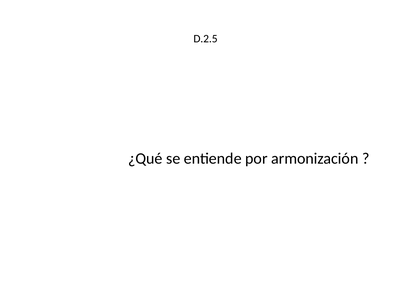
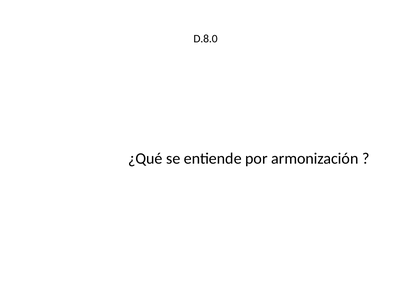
D.2.5: D.2.5 -> D.8.0
